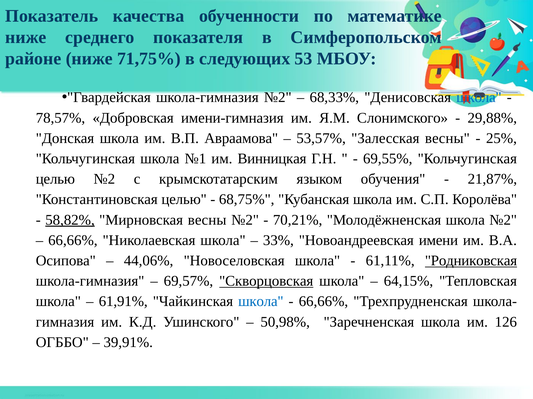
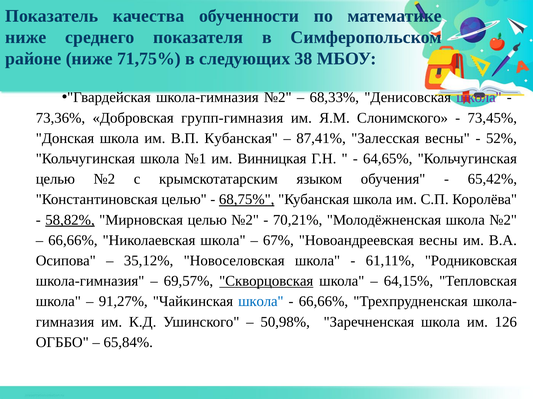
53: 53 -> 38
школа at (479, 98) colour: blue -> purple
78,57%: 78,57% -> 73,36%
имени-гимназия: имени-гимназия -> групп-гимназия
29,88%: 29,88% -> 73,45%
В.П Авраамова: Авраамова -> Кубанская
53,57%: 53,57% -> 87,41%
25%: 25% -> 52%
69,55%: 69,55% -> 64,65%
21,87%: 21,87% -> 65,42%
68,75% underline: none -> present
Мирновская весны: весны -> целью
33%: 33% -> 67%
Новоандреевская имени: имени -> весны
44,06%: 44,06% -> 35,12%
Родниковская underline: present -> none
61,91%: 61,91% -> 91,27%
39,91%: 39,91% -> 65,84%
